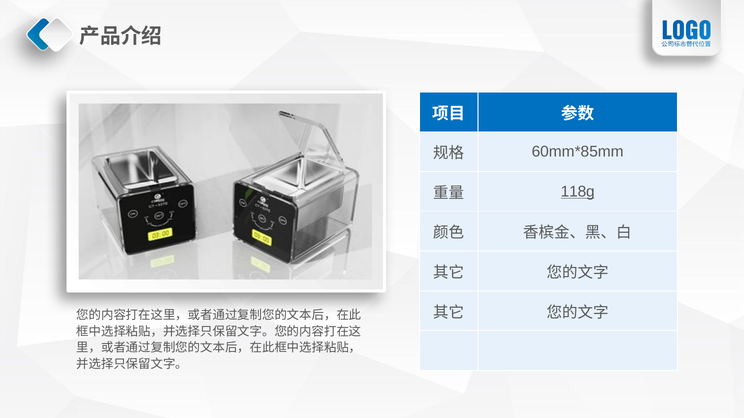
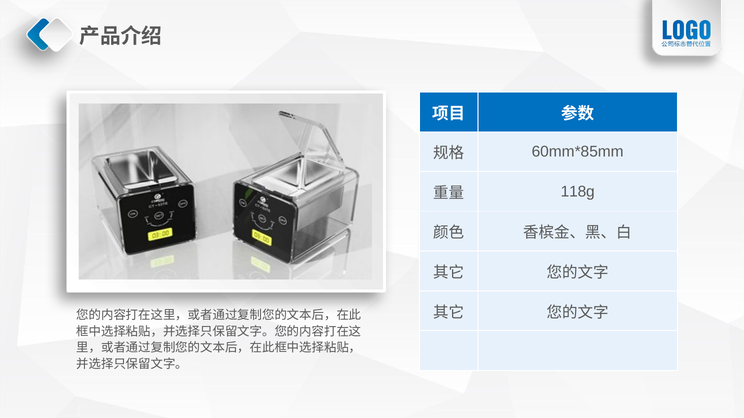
118g underline: present -> none
